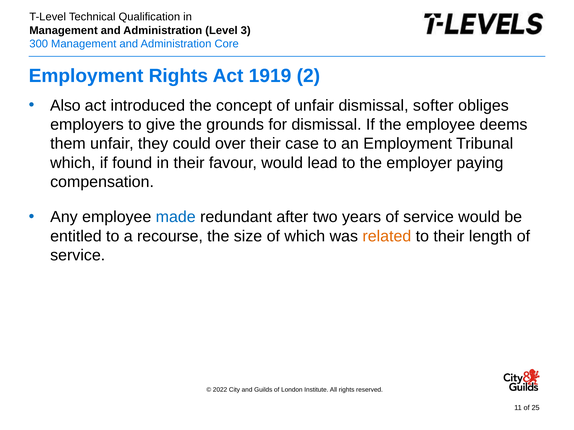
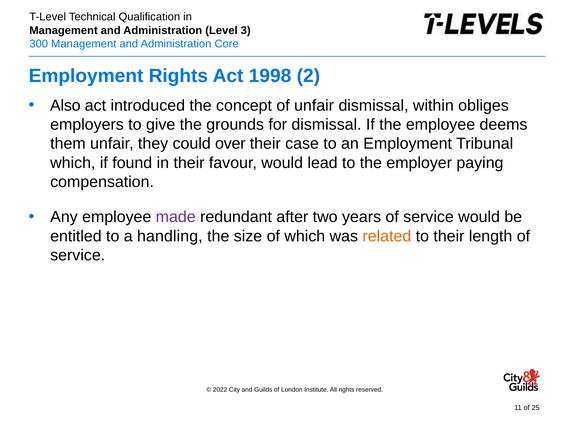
1919: 1919 -> 1998
softer: softer -> within
made colour: blue -> purple
recourse: recourse -> handling
